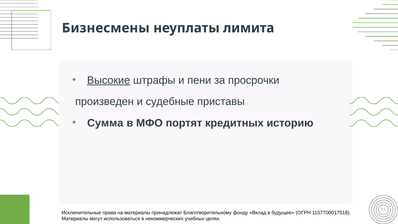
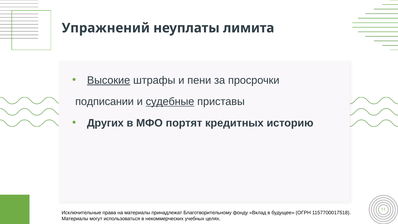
Бизнесмены: Бизнесмены -> Упражнений
произведен: произведен -> подписании
судебные underline: none -> present
Сумма: Сумма -> Других
